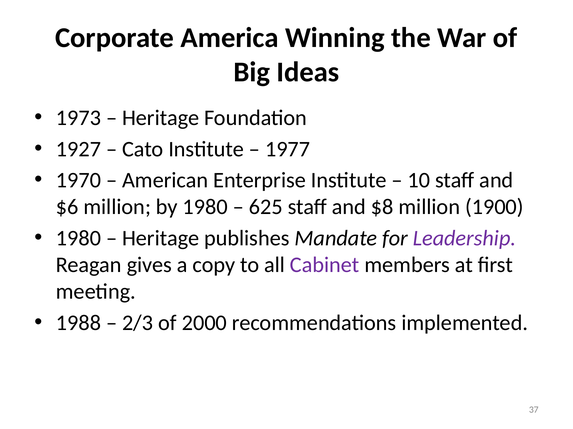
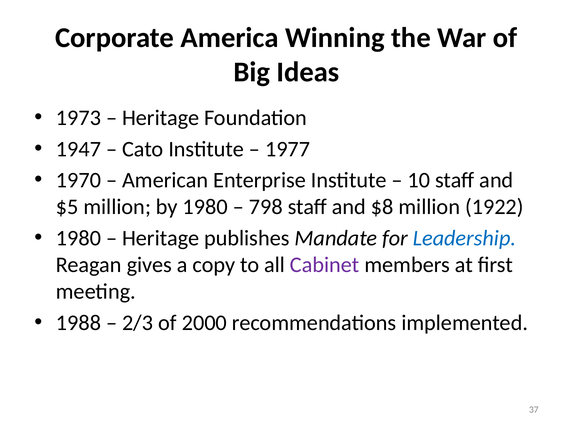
1927: 1927 -> 1947
$6: $6 -> $5
625: 625 -> 798
1900: 1900 -> 1922
Leadership colour: purple -> blue
